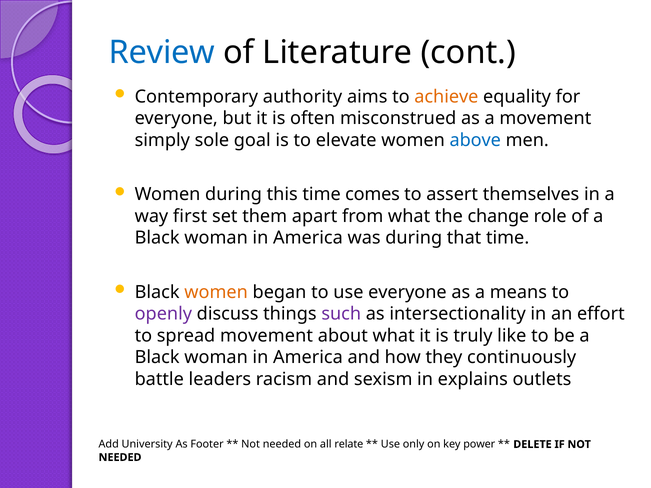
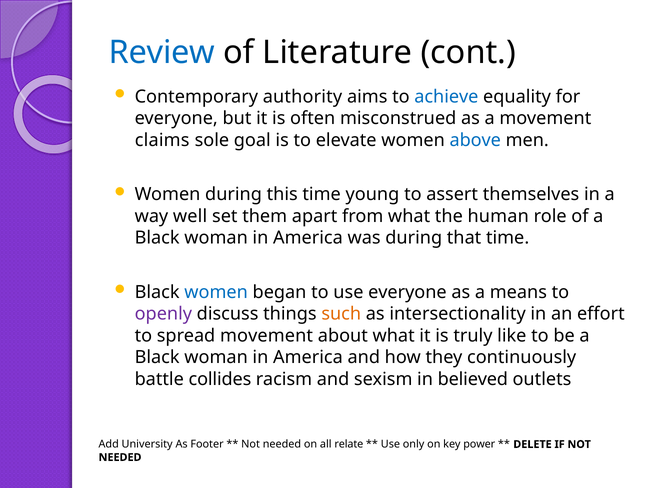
achieve colour: orange -> blue
simply: simply -> claims
comes: comes -> young
first: first -> well
change: change -> human
women at (216, 292) colour: orange -> blue
such colour: purple -> orange
leaders: leaders -> collides
explains: explains -> believed
